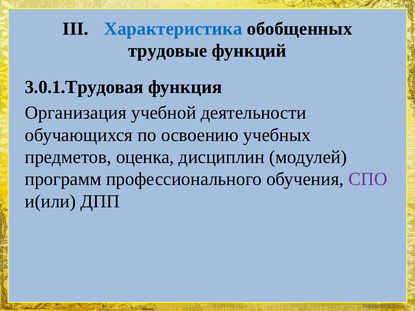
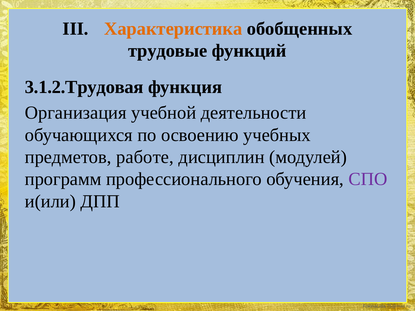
Характеристика colour: blue -> orange
3.0.1.Трудовая: 3.0.1.Трудовая -> 3.1.2.Трудовая
оценка: оценка -> работе
